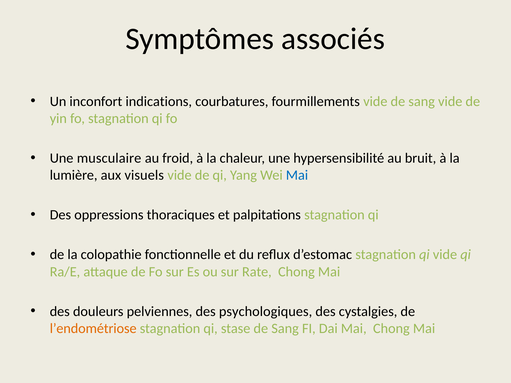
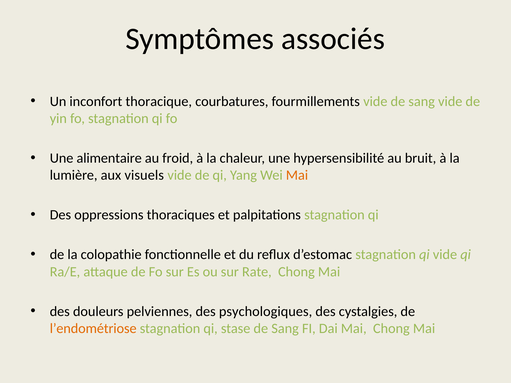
indications: indications -> thoracique
musculaire: musculaire -> alimentaire
Mai at (297, 175) colour: blue -> orange
